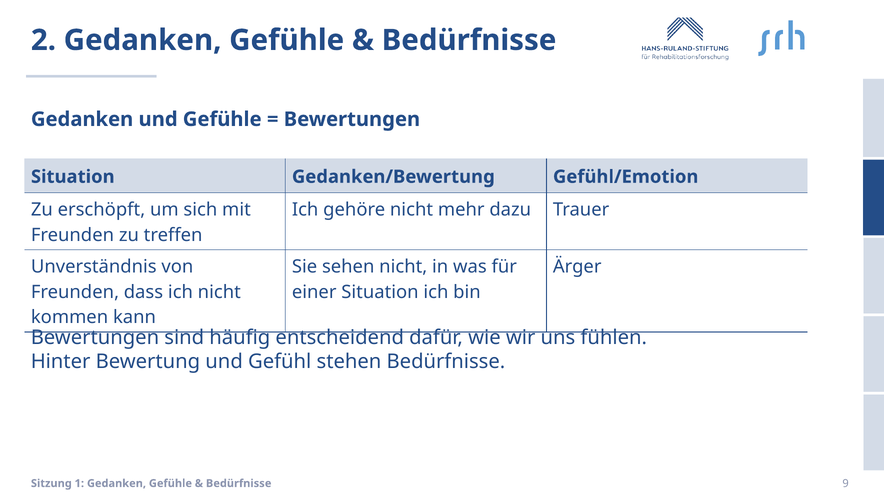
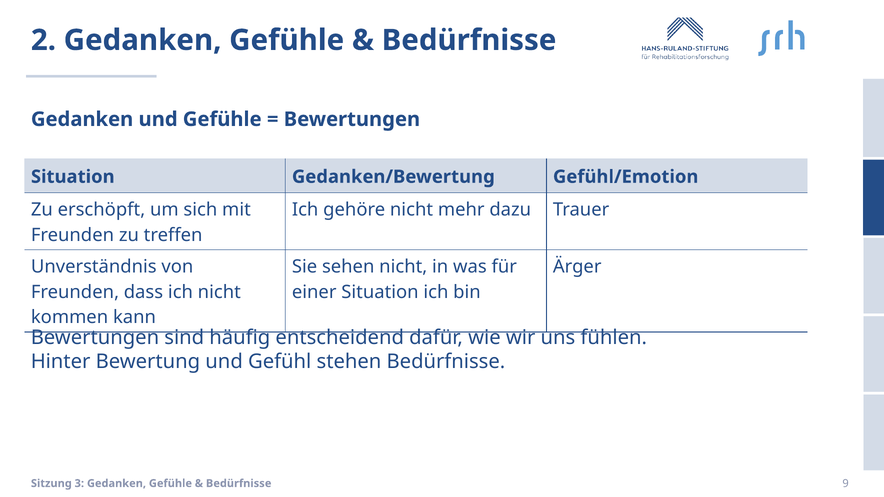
1: 1 -> 3
